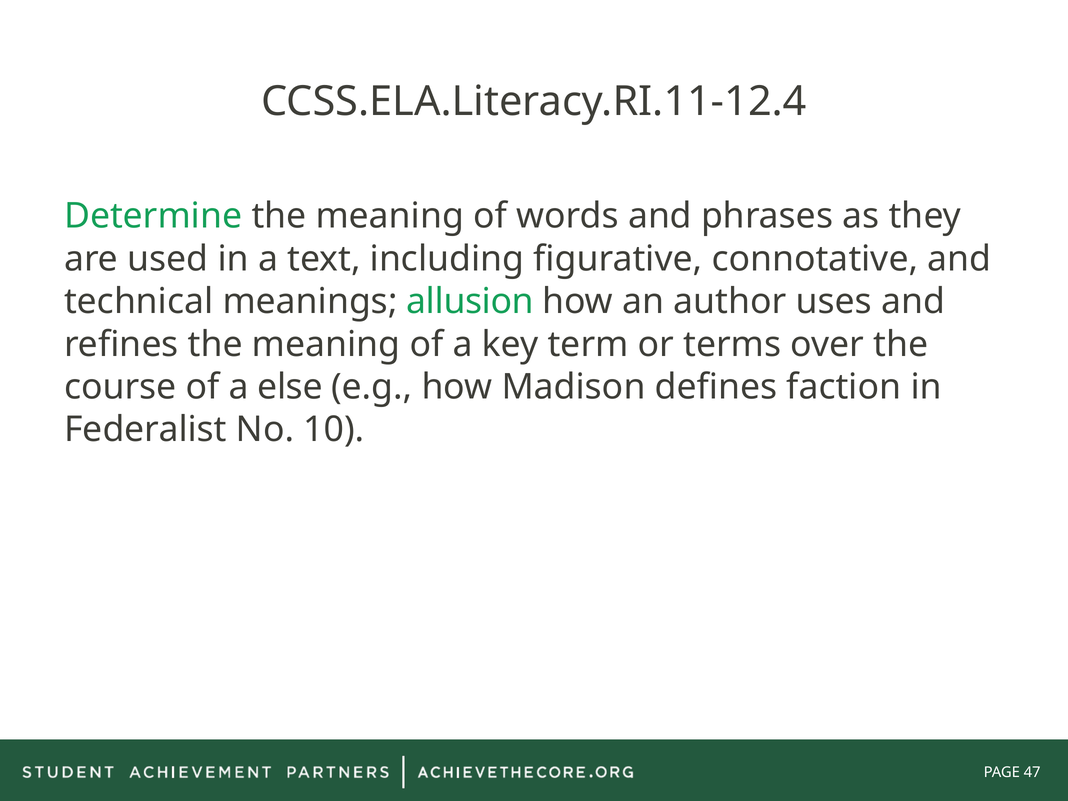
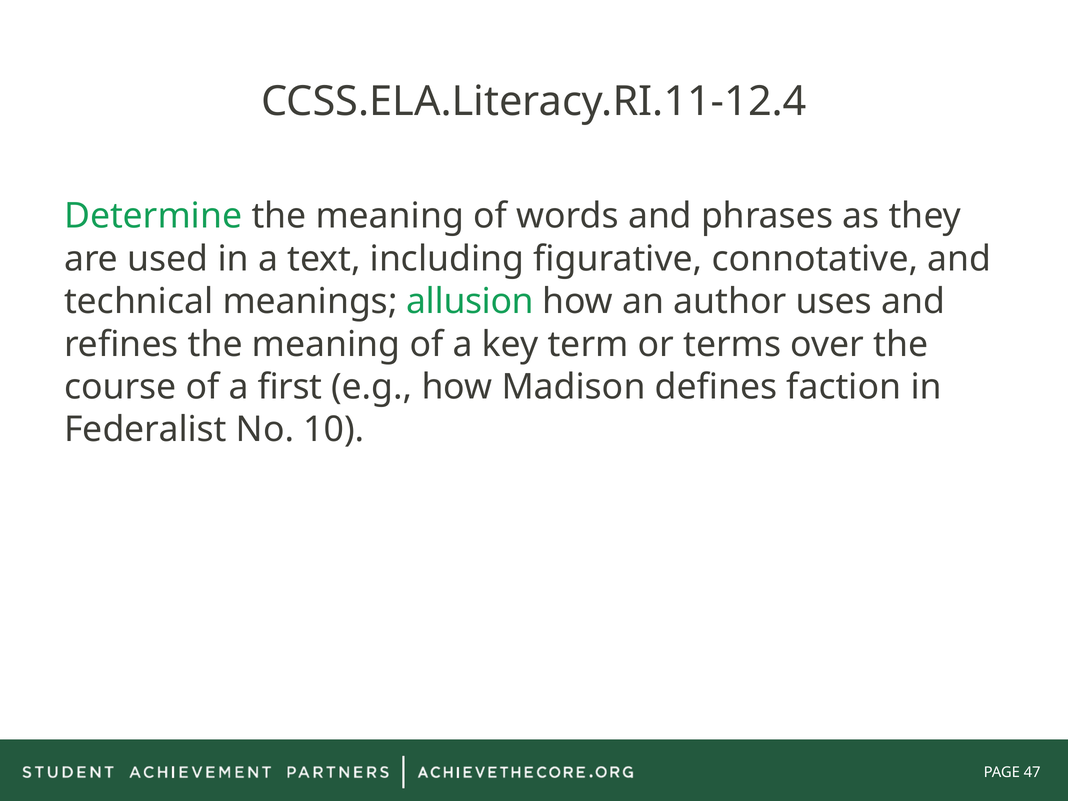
else: else -> first
